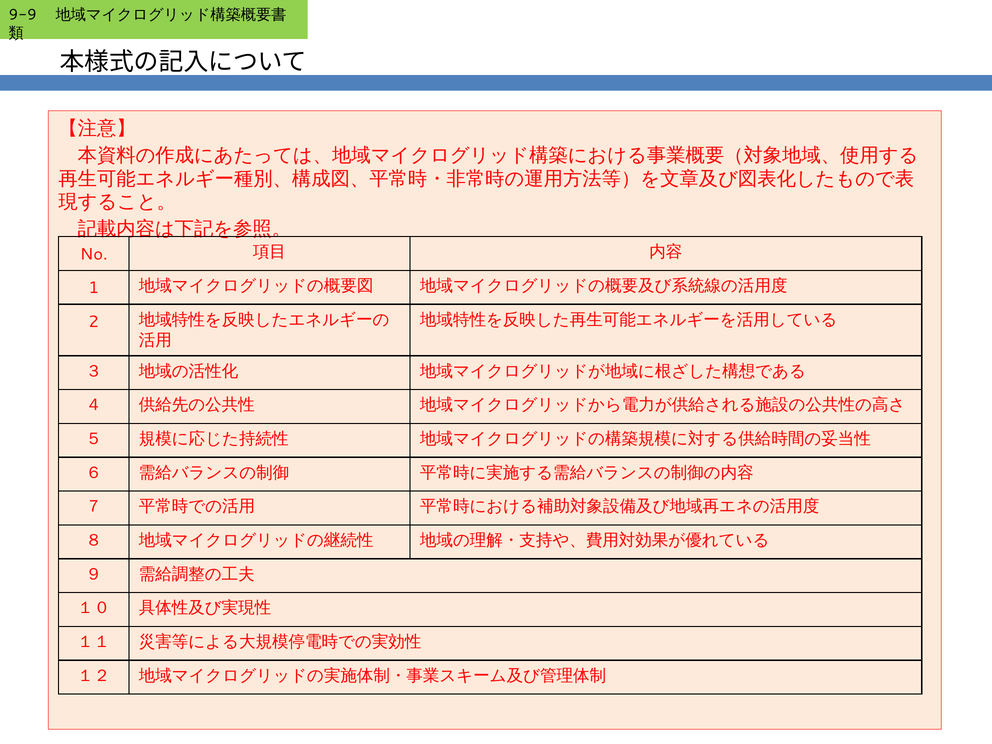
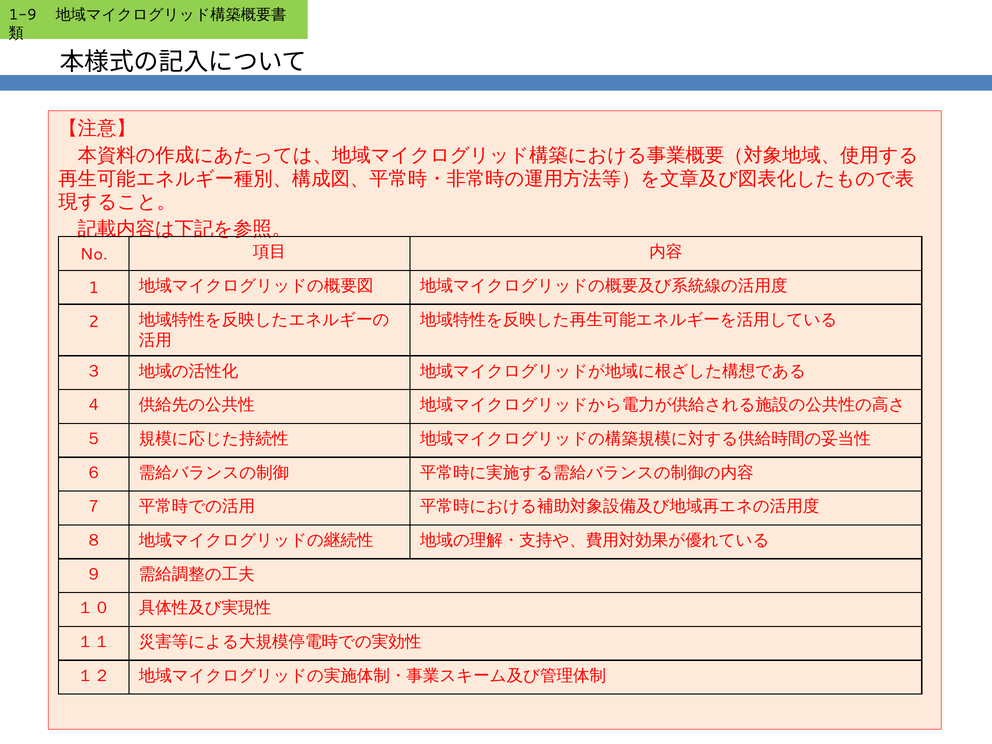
9-9: 9-9 -> 1-9
